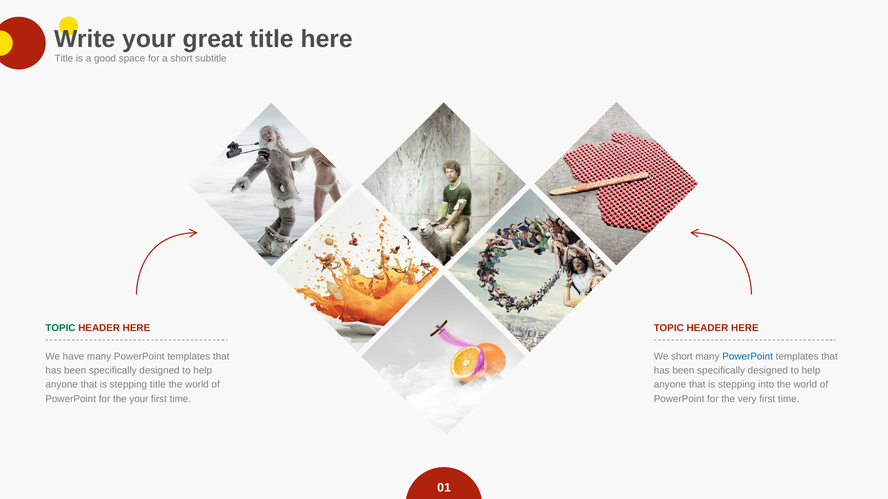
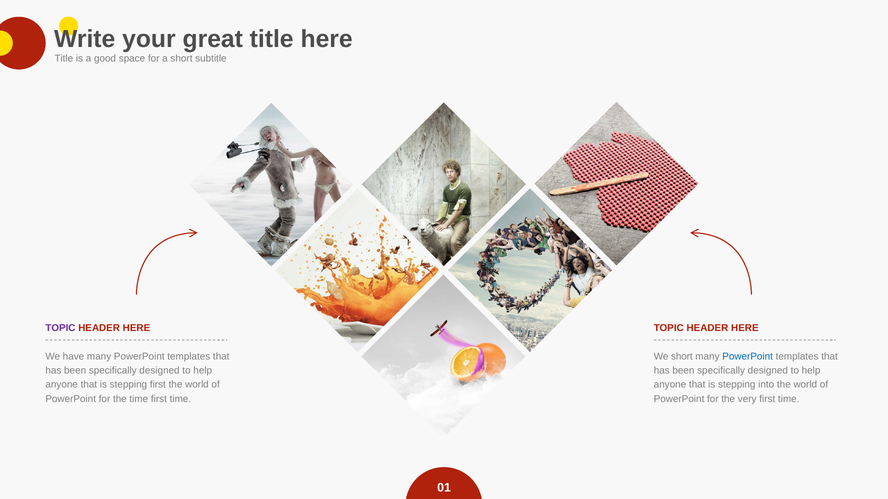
TOPIC at (60, 328) colour: green -> purple
stepping title: title -> first
the your: your -> time
